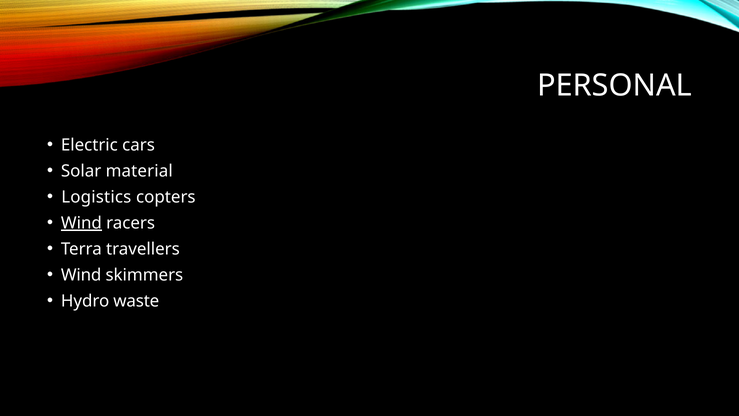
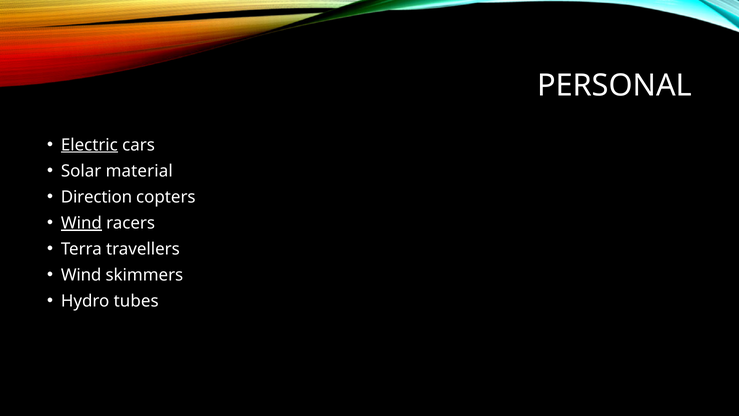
Electric underline: none -> present
Logistics: Logistics -> Direction
waste: waste -> tubes
